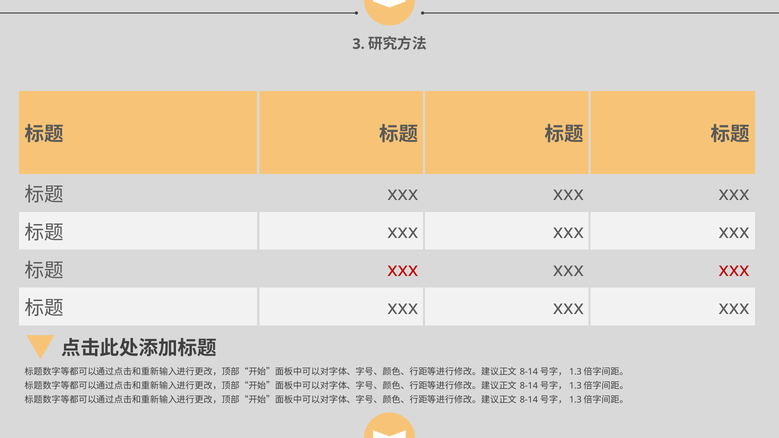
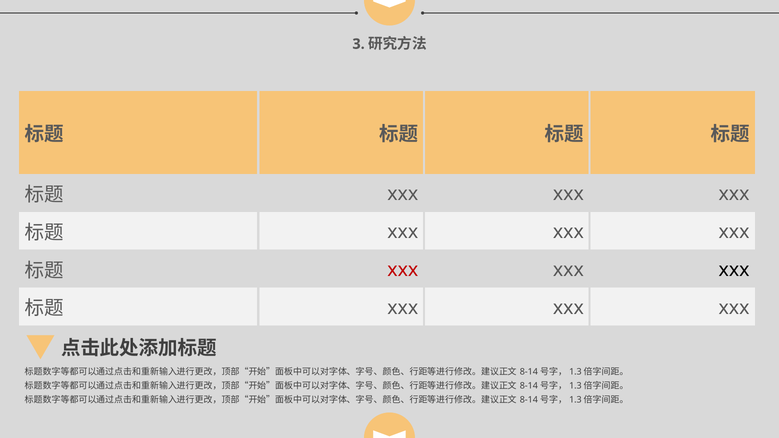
xxx at (734, 270) colour: red -> black
